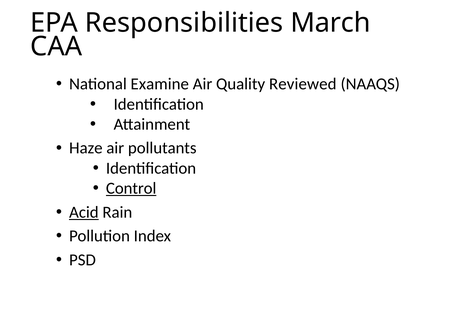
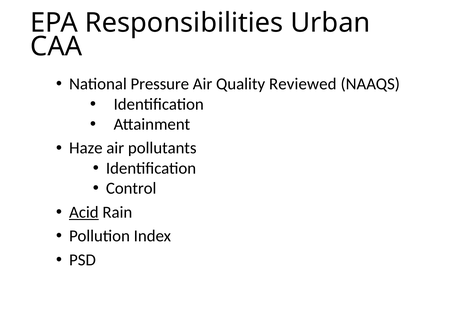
March: March -> Urban
Examine: Examine -> Pressure
Control underline: present -> none
